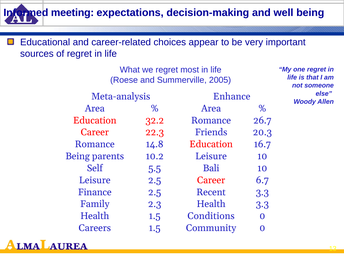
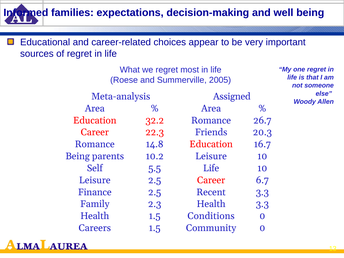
meeting: meeting -> families
Enhance: Enhance -> Assigned
5.5 Bali: Bali -> Life
